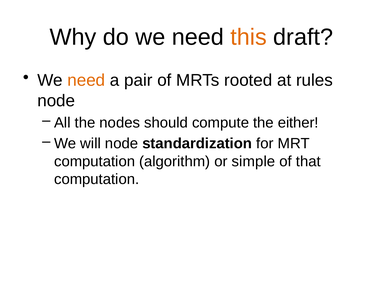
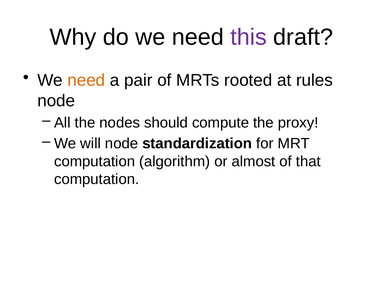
this colour: orange -> purple
either: either -> proxy
simple: simple -> almost
